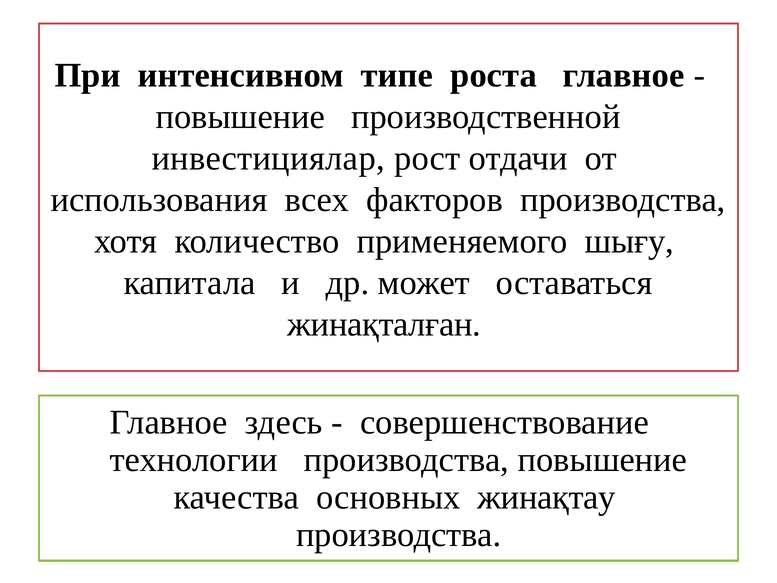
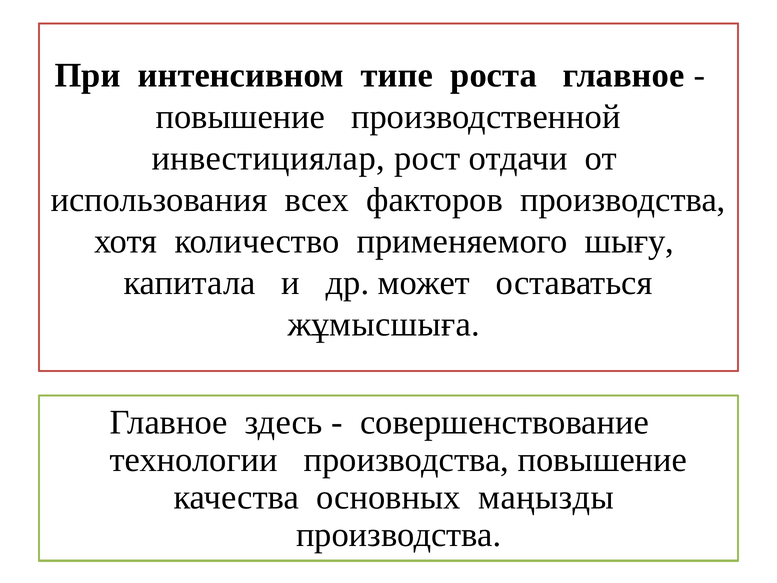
жинақталған: жинақталған -> жұмысшыға
жинақтау: жинақтау -> маңызды
